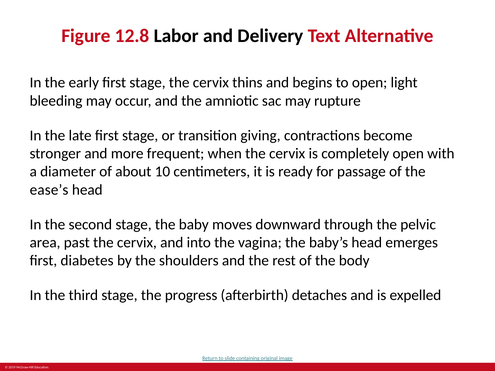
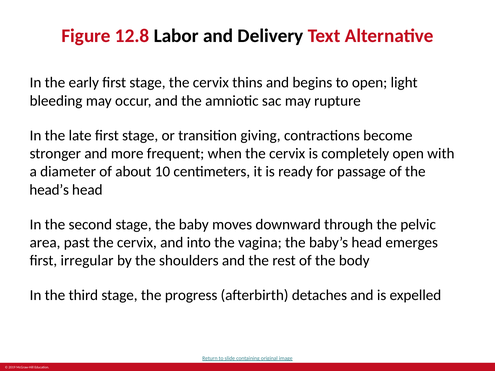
ease’s: ease’s -> head’s
diabetes: diabetes -> irregular
